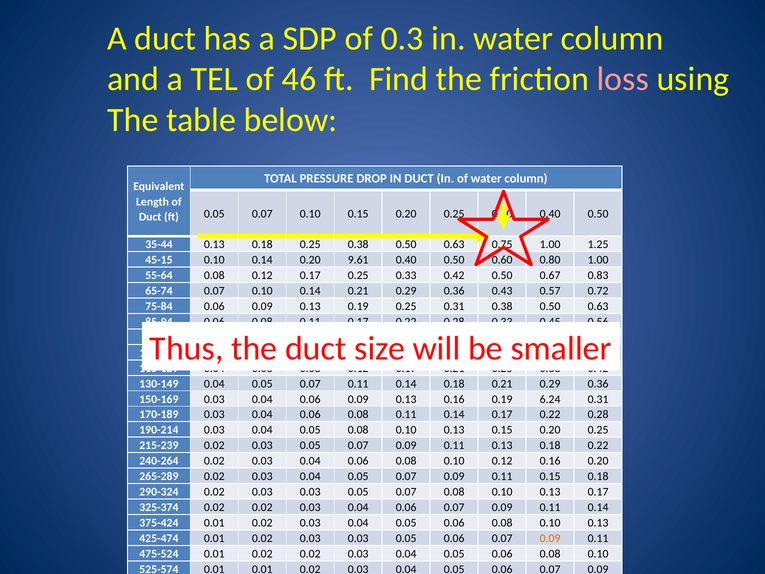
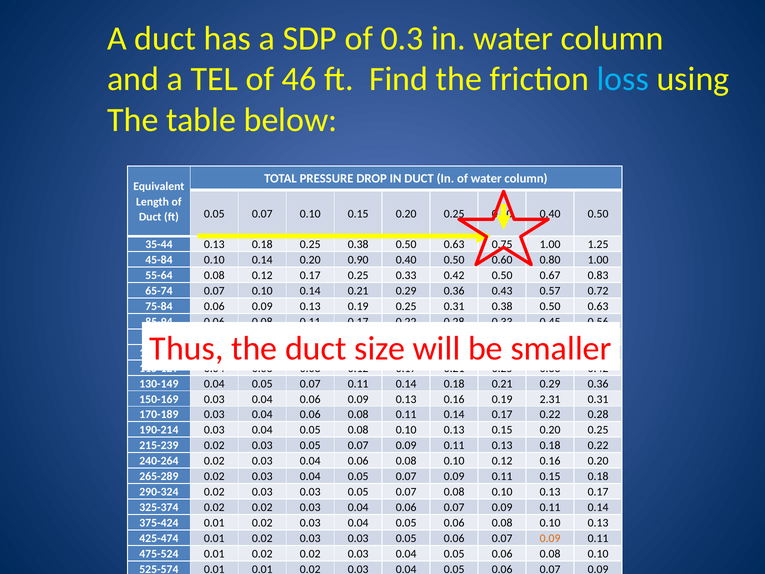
loss colour: pink -> light blue
45-15: 45-15 -> 45-84
9.61: 9.61 -> 0.90
6.24: 6.24 -> 2.31
